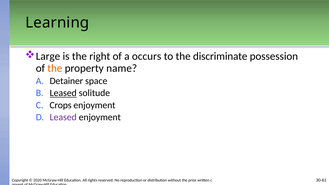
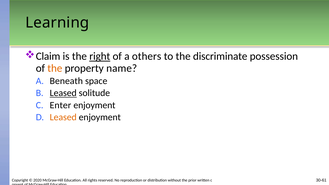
Large: Large -> Claim
right underline: none -> present
occurs: occurs -> others
Detainer: Detainer -> Beneath
Crops: Crops -> Enter
Leased at (63, 117) colour: purple -> orange
